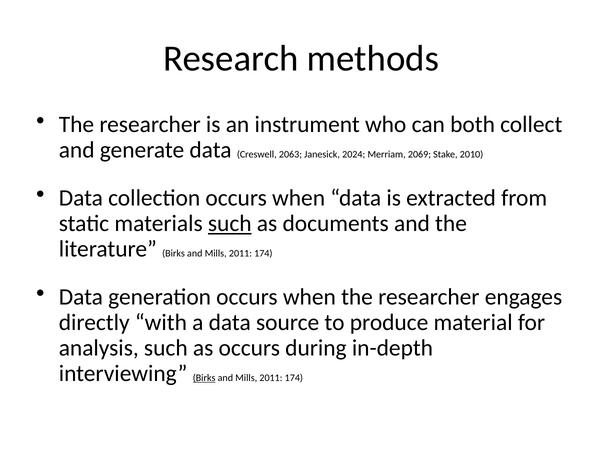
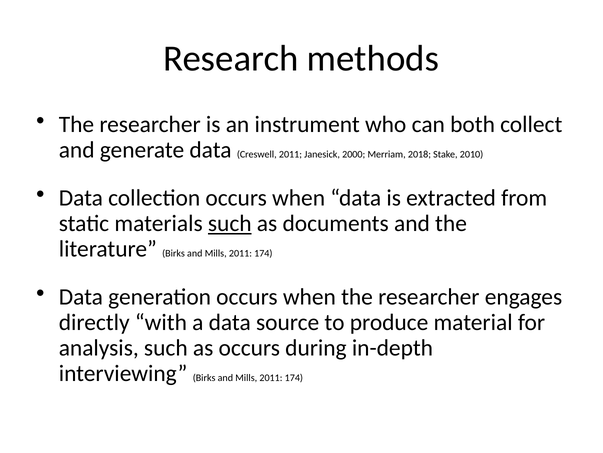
Creswell 2063: 2063 -> 2011
2024: 2024 -> 2000
2069: 2069 -> 2018
Birks at (204, 377) underline: present -> none
